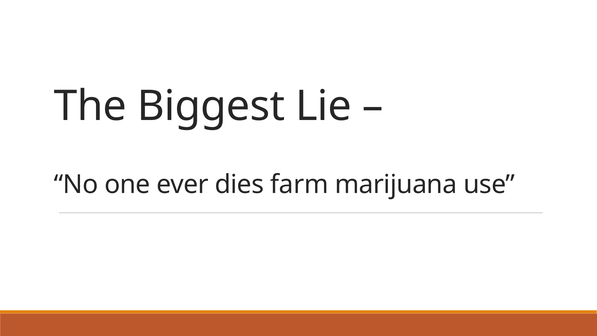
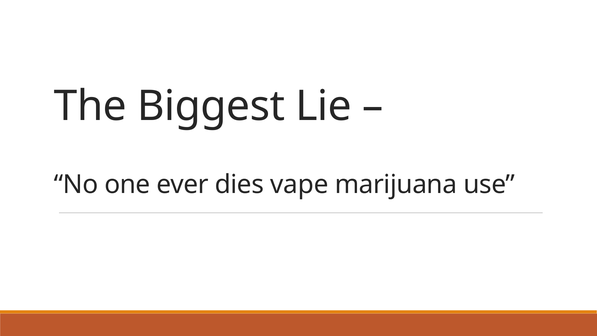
farm: farm -> vape
